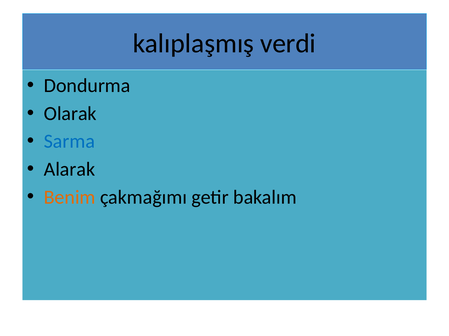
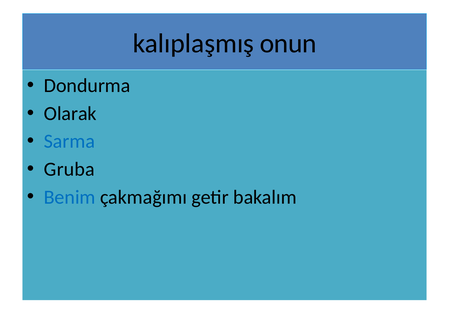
verdi: verdi -> onun
Alarak: Alarak -> Gruba
Benim colour: orange -> blue
